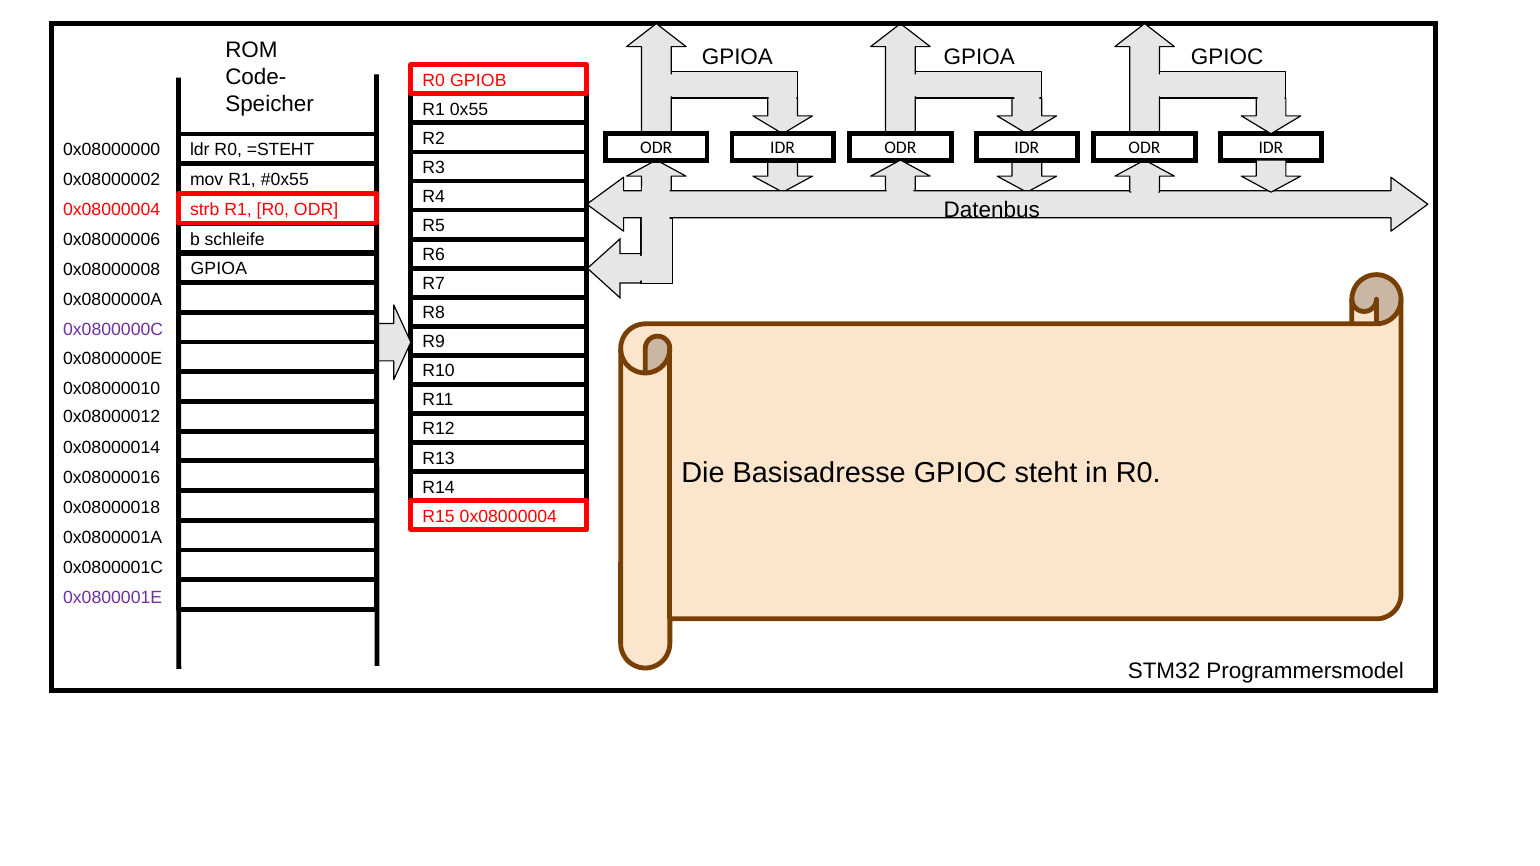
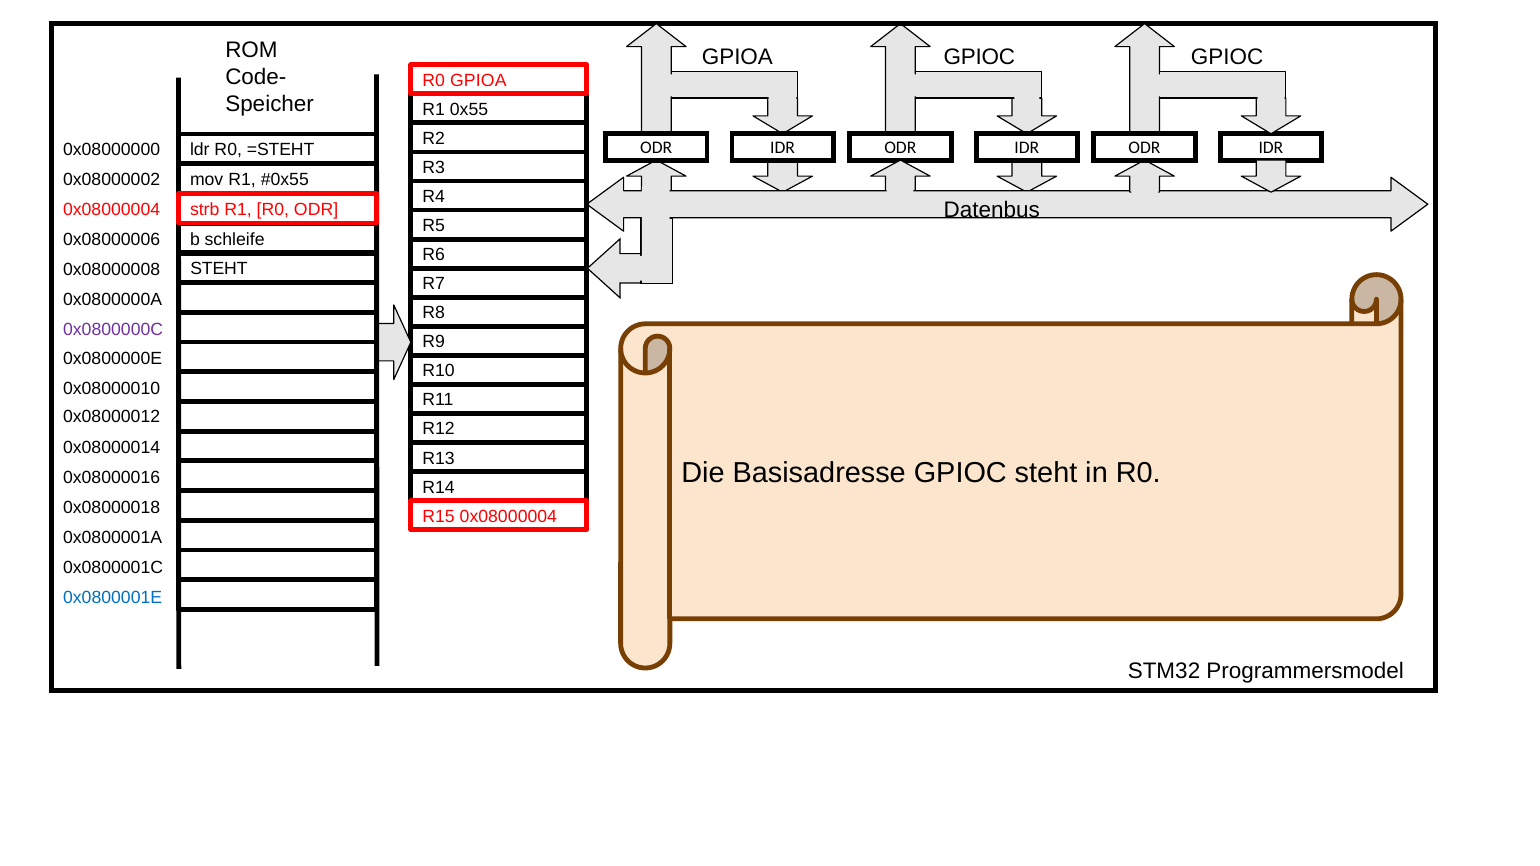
GPIOA at (979, 57): GPIOA -> GPIOC
R0 GPIOB: GPIOB -> GPIOA
GPIOA at (219, 269): GPIOA -> STEHT
0x0800001E colour: purple -> blue
